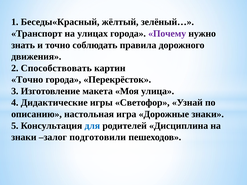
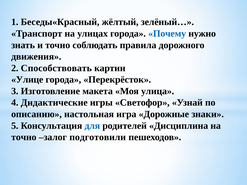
Почему colour: purple -> blue
Точно at (27, 80): Точно -> Улице
знаки at (24, 137): знаки -> точно
